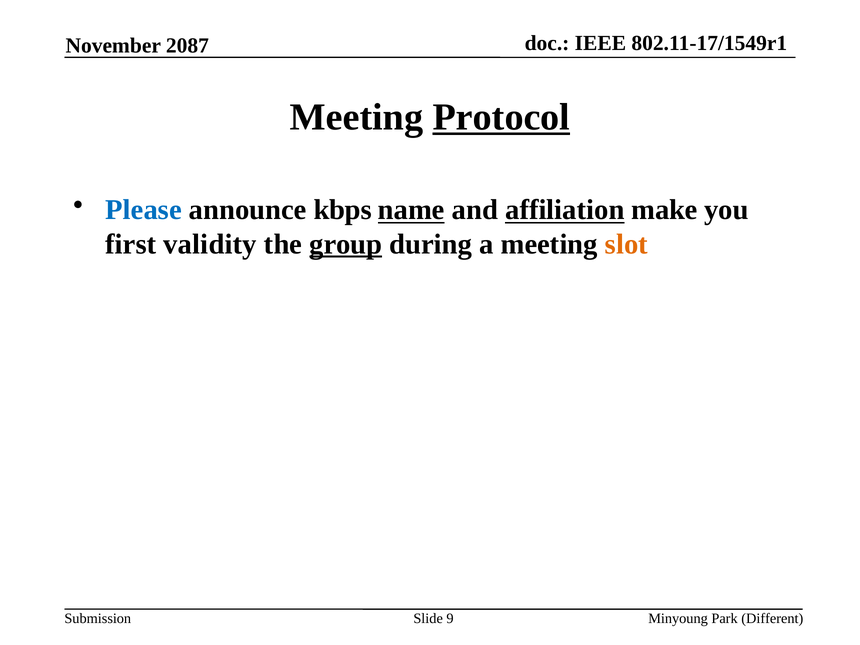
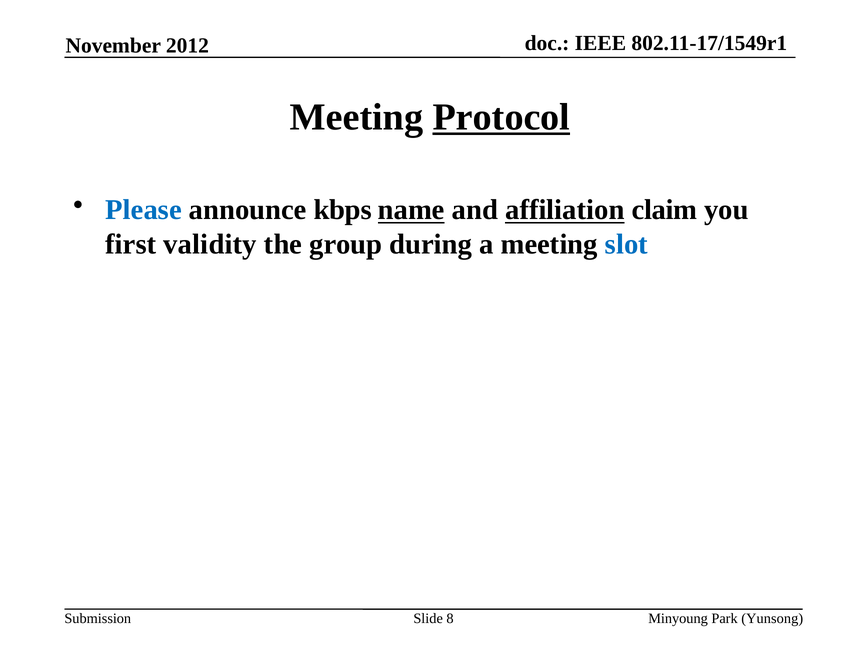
2087: 2087 -> 2012
make: make -> claim
group underline: present -> none
slot colour: orange -> blue
9: 9 -> 8
Different: Different -> Yunsong
